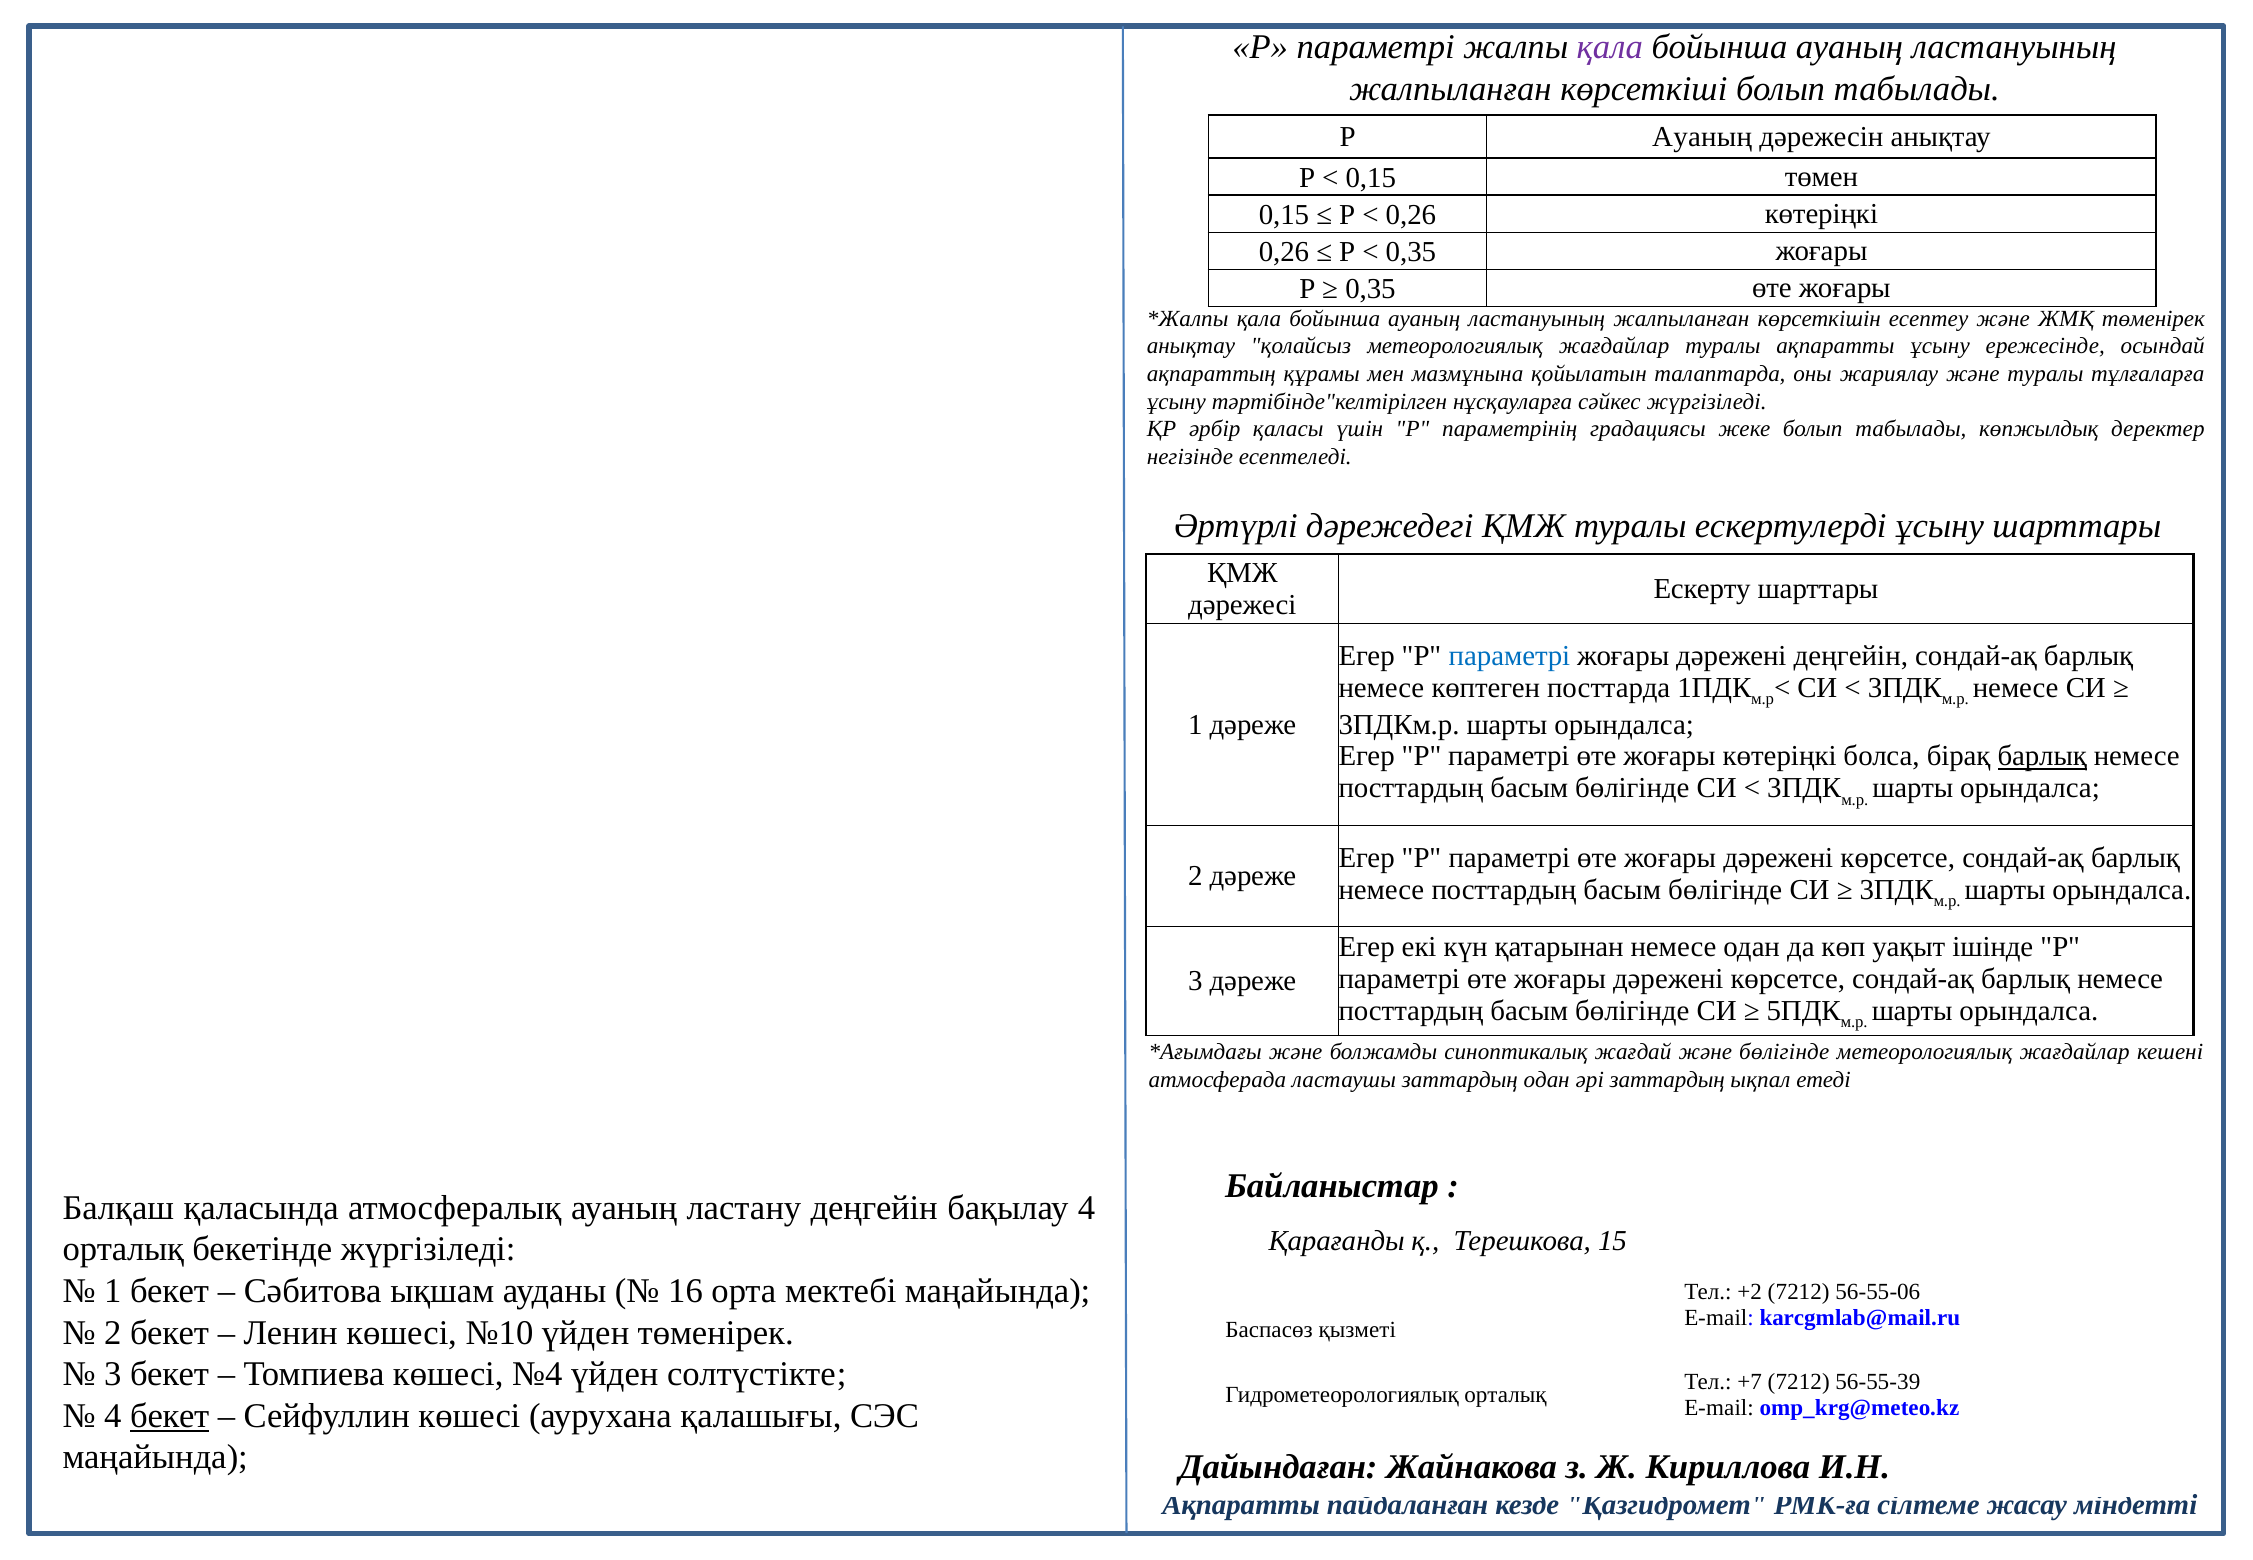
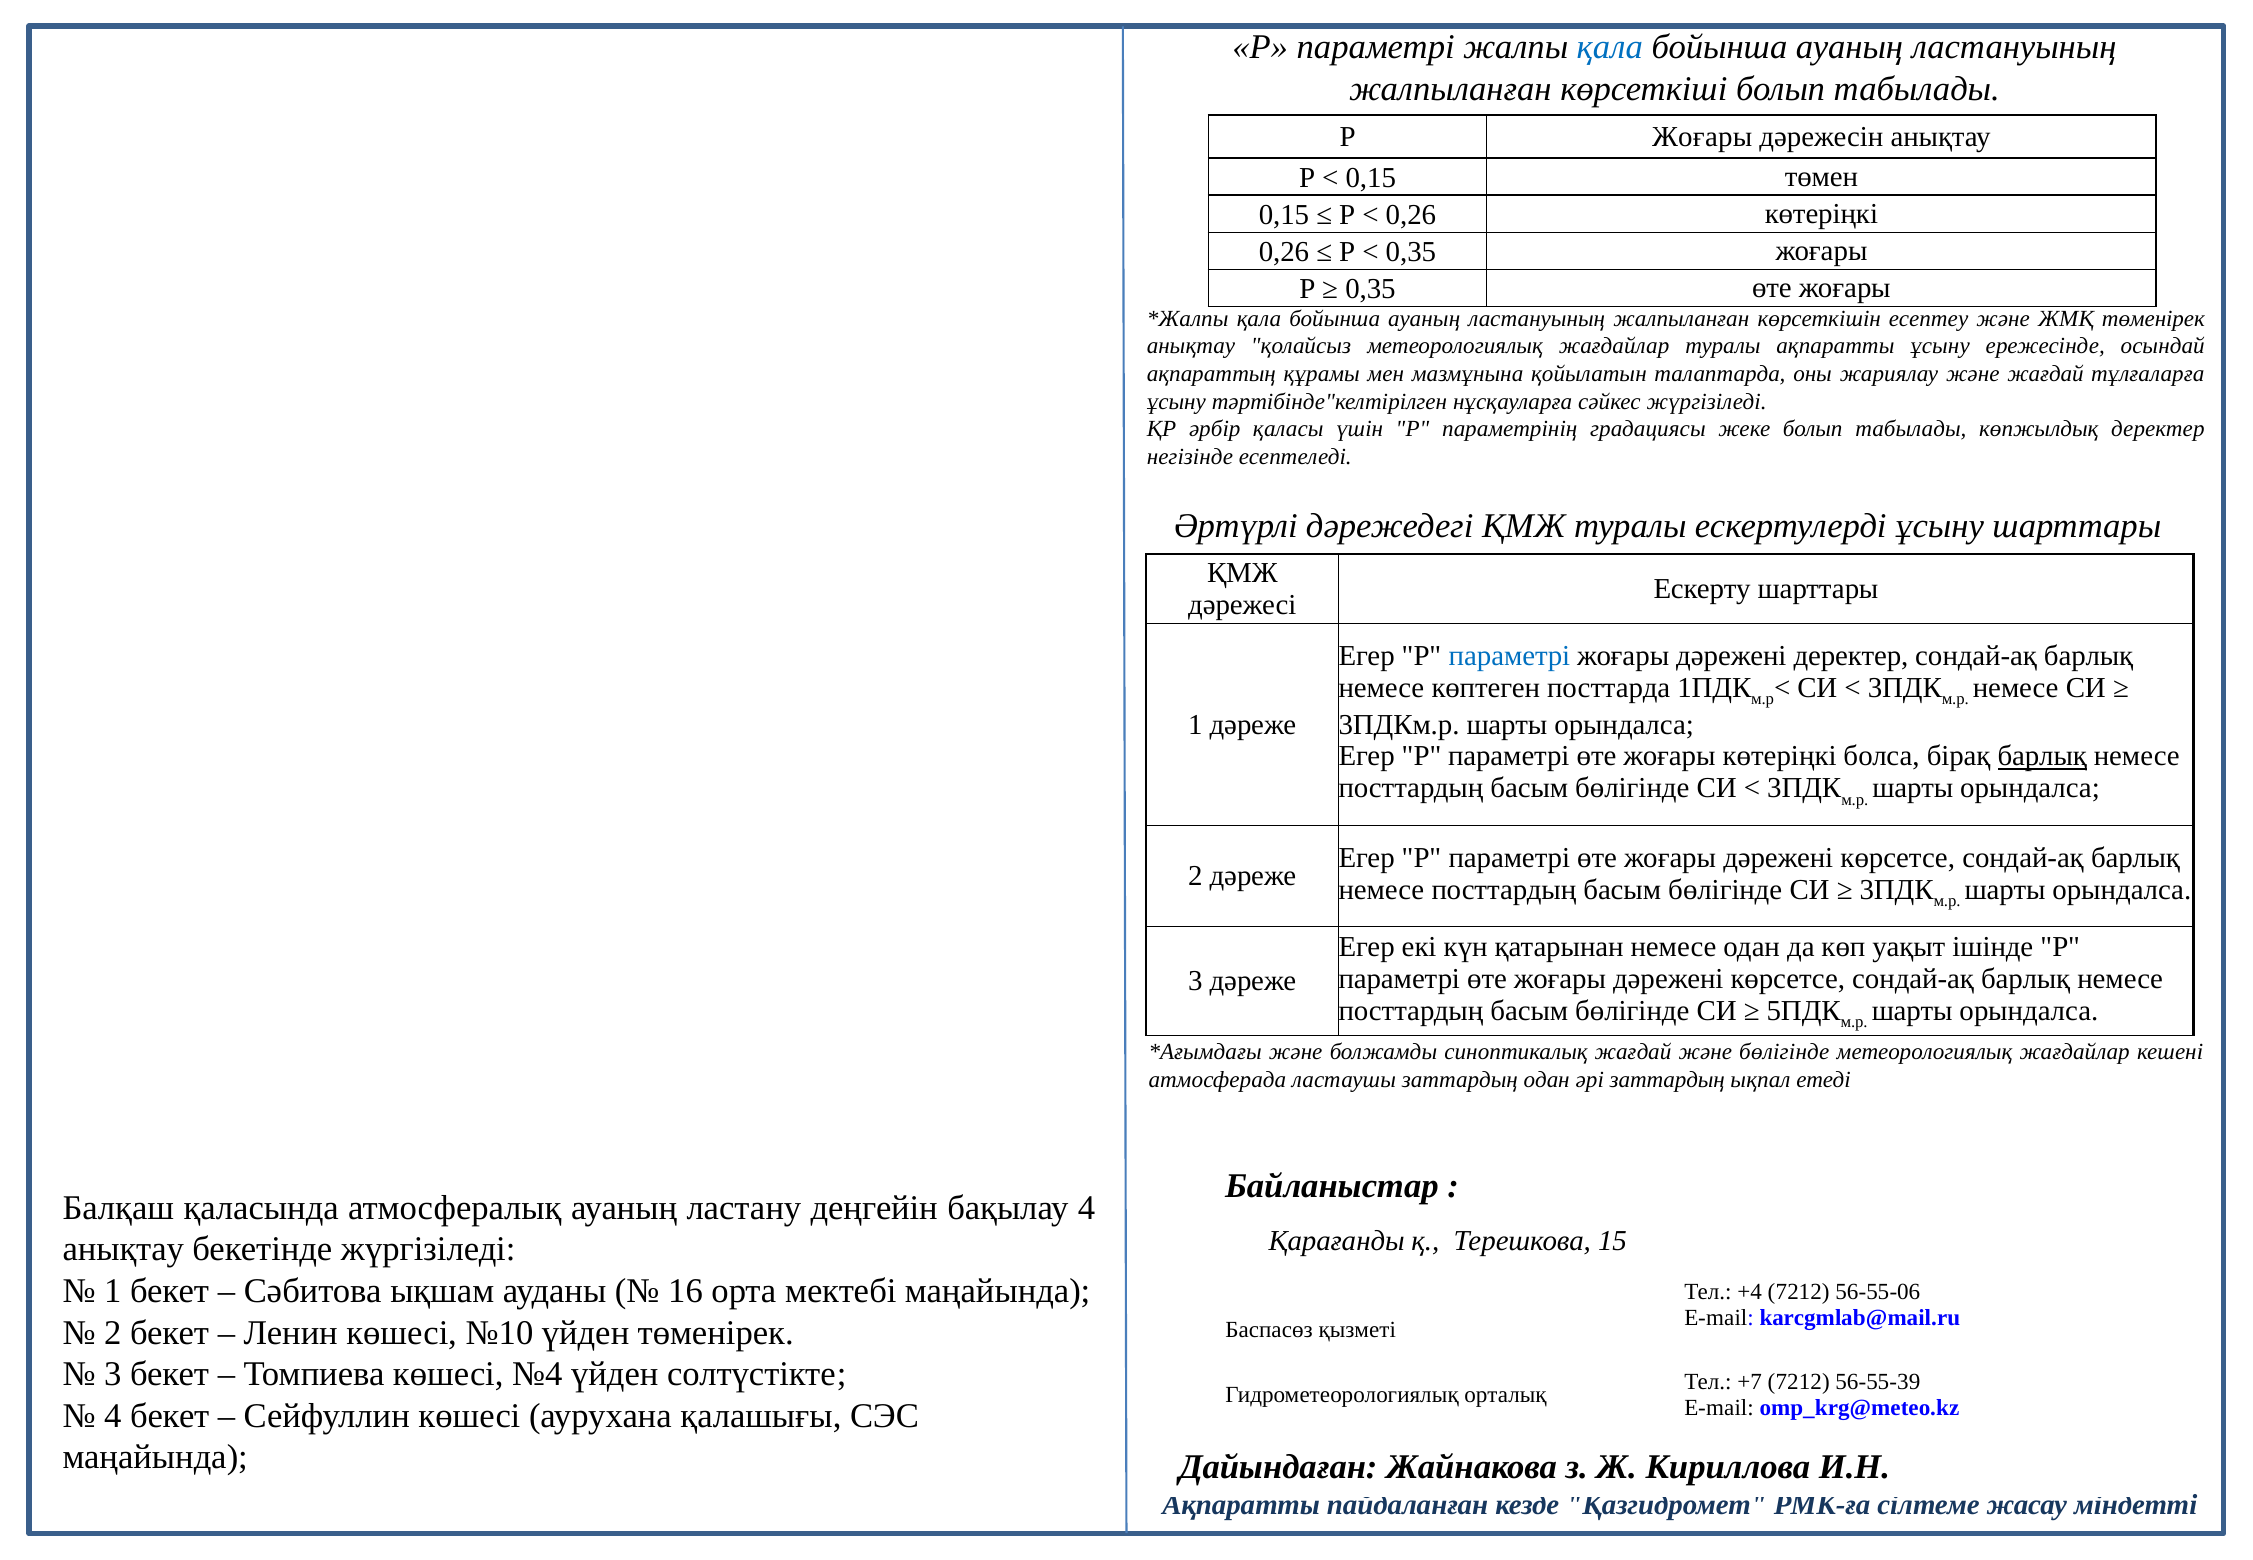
қала at (1610, 47) colour: purple -> blue
Р Ауаның: Ауаның -> Жоғары
және туралы: туралы -> жағдай
дәрежені деңгейін: деңгейін -> деректер
орталық at (123, 1249): орталық -> анықтау
+2: +2 -> +4
бекет at (170, 1416) underline: present -> none
